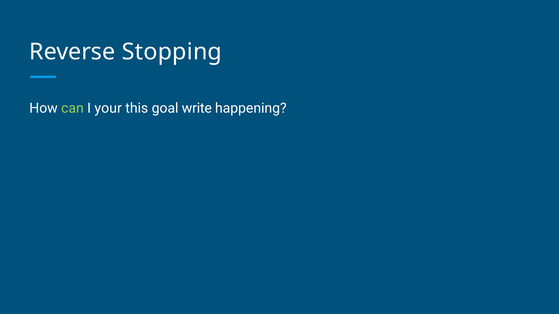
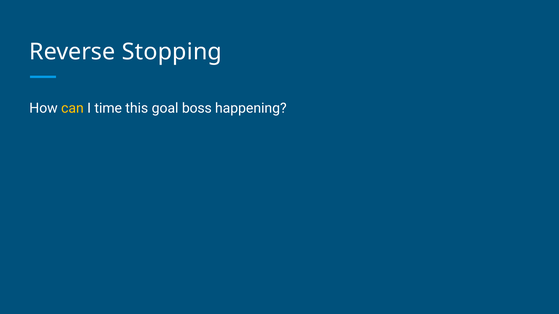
can colour: light green -> yellow
your: your -> time
write: write -> boss
